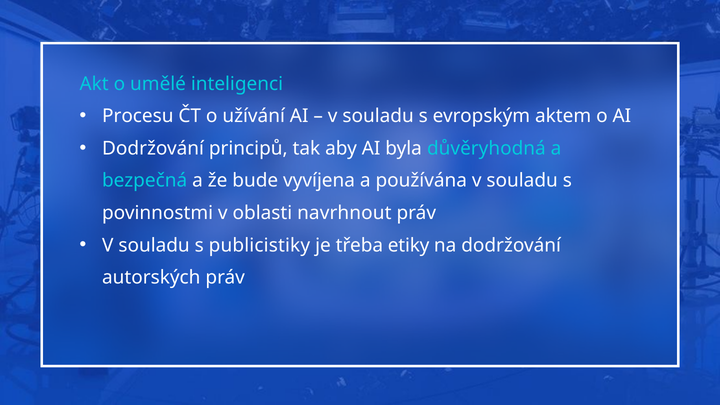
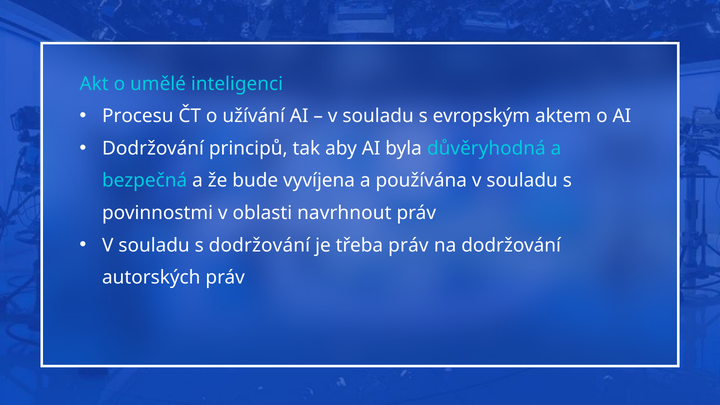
s publicistiky: publicistiky -> dodržování
třeba etiky: etiky -> práv
